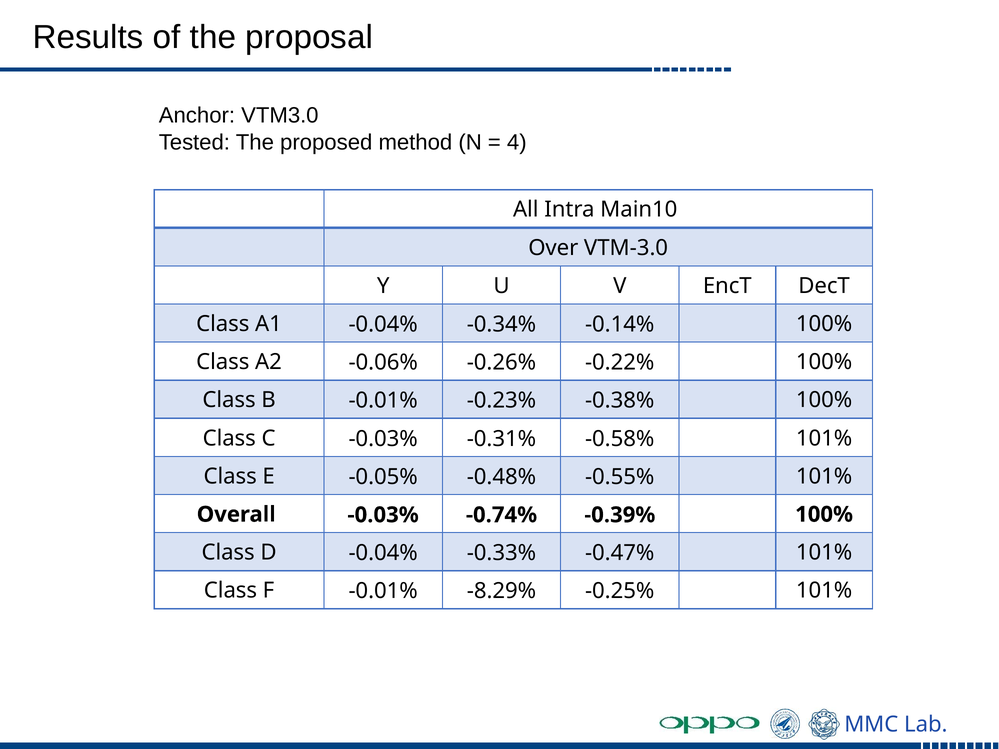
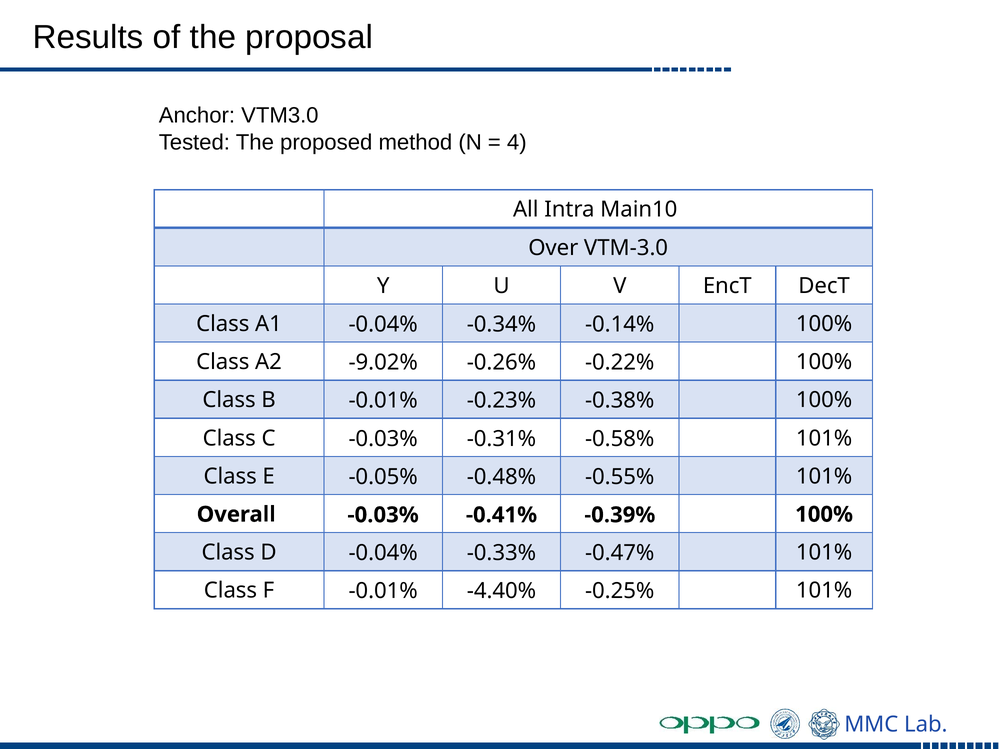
-0.06%: -0.06% -> -9.02%
-0.74%: -0.74% -> -0.41%
-8.29%: -8.29% -> -4.40%
